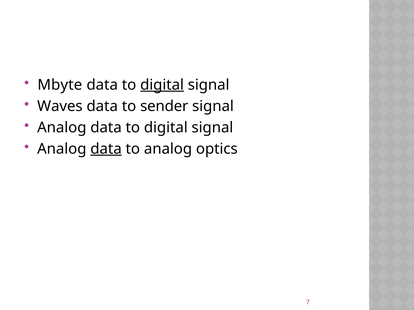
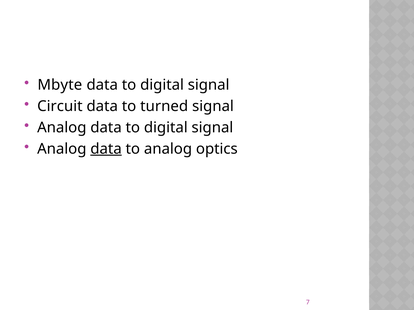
digital at (162, 85) underline: present -> none
Waves: Waves -> Circuit
sender: sender -> turned
